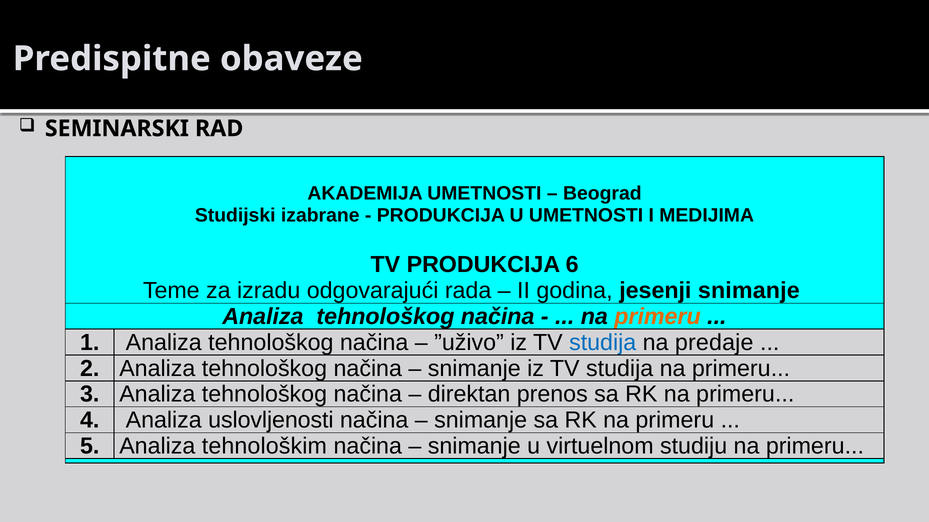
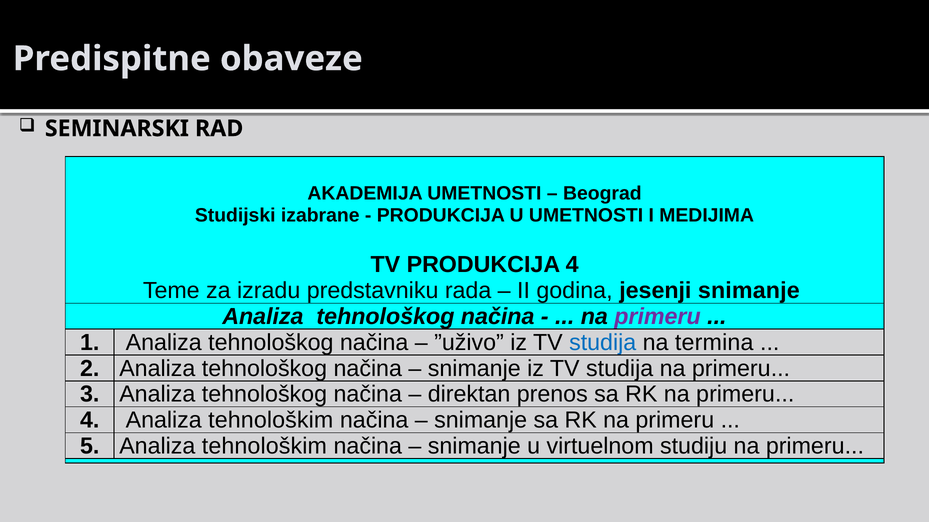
PRODUKCIJA 6: 6 -> 4
odgovarajući: odgovarajući -> predstavniku
primeru at (658, 317) colour: orange -> purple
predaje: predaje -> termina
4 Analiza uslovljenosti: uslovljenosti -> tehnološkim
